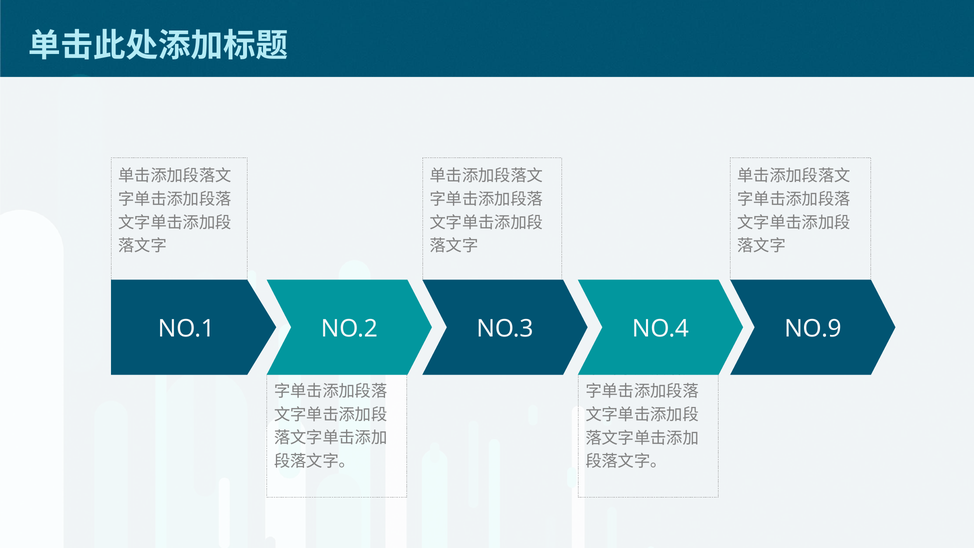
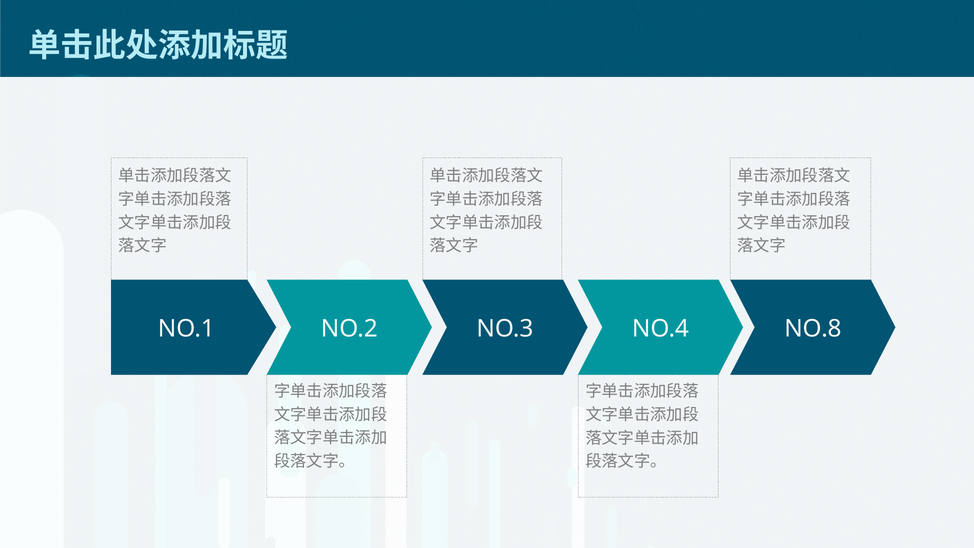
NO.9: NO.9 -> NO.8
